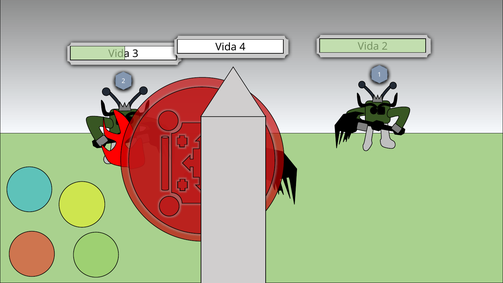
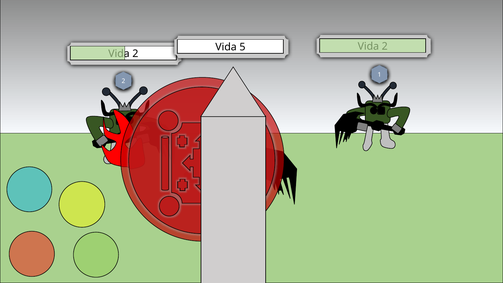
4: 4 -> 5
3 at (135, 54): 3 -> 2
